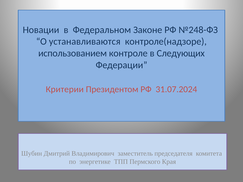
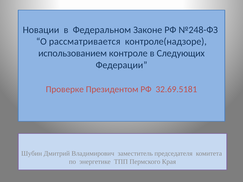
устанавливаются: устанавливаются -> рассматривается
Критерии: Критерии -> Проверке
31.07.2024: 31.07.2024 -> 32.69.5181
